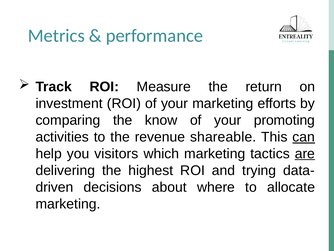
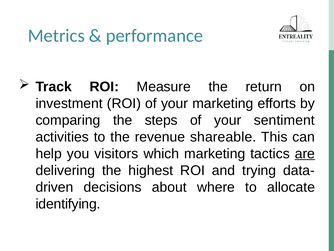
know: know -> steps
promoting: promoting -> sentiment
can underline: present -> none
marketing at (68, 204): marketing -> identifying
